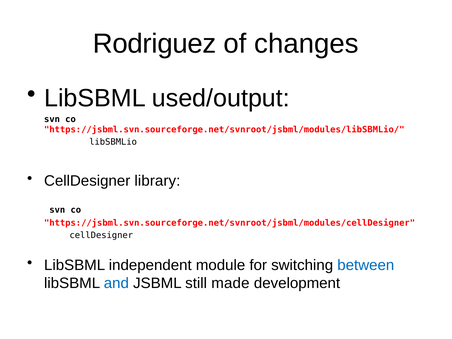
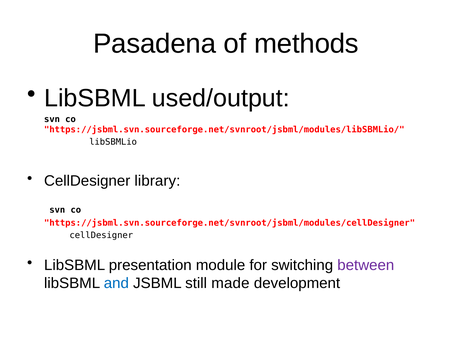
Rodriguez: Rodriguez -> Pasadena
changes: changes -> methods
independent: independent -> presentation
between colour: blue -> purple
